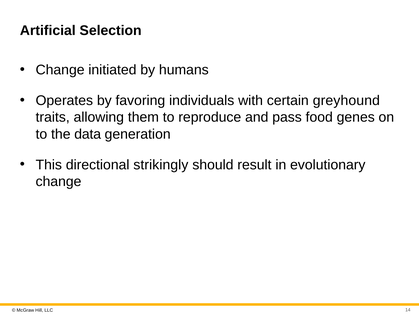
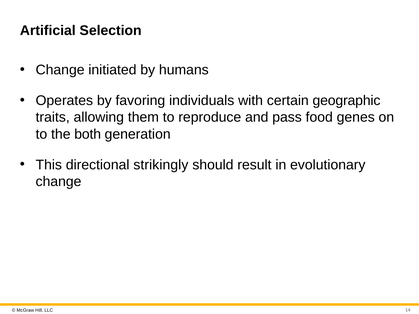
greyhound: greyhound -> geographic
data: data -> both
